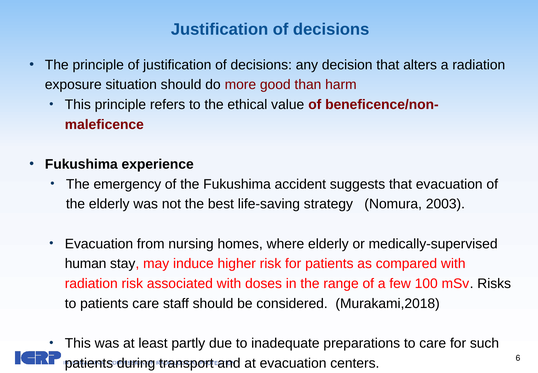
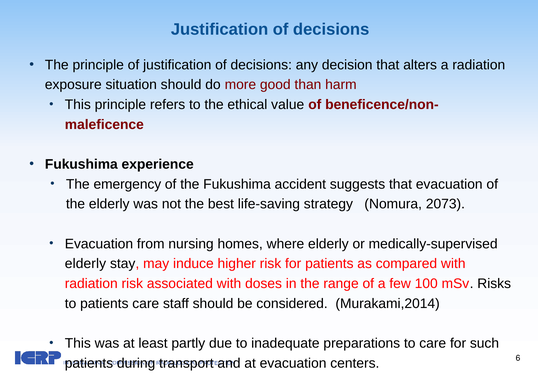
2003: 2003 -> 2073
human at (86, 263): human -> elderly
Murakami,2018: Murakami,2018 -> Murakami,2014
